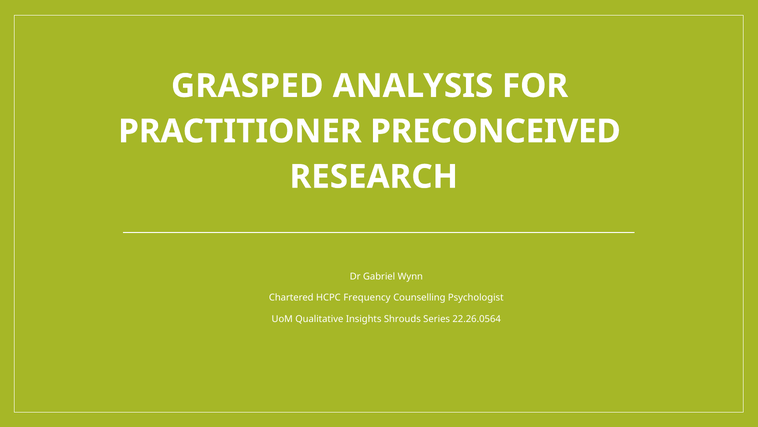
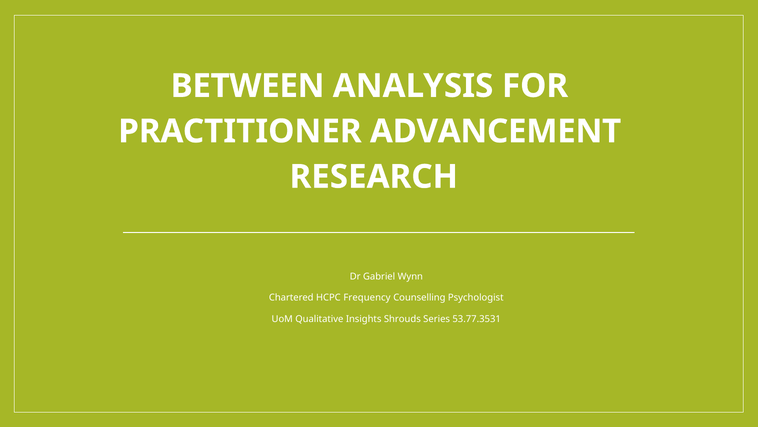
GRASPED: GRASPED -> BETWEEN
PRECONCEIVED: PRECONCEIVED -> ADVANCEMENT
22.26.0564: 22.26.0564 -> 53.77.3531
